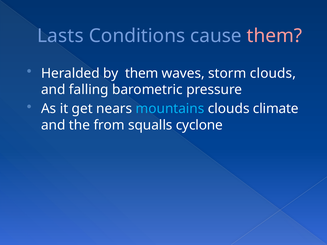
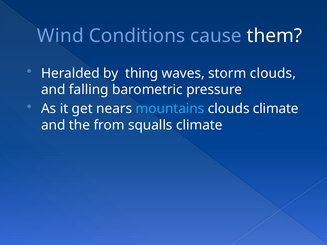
Lasts: Lasts -> Wind
them at (274, 36) colour: pink -> white
by them: them -> thing
squalls cyclone: cyclone -> climate
